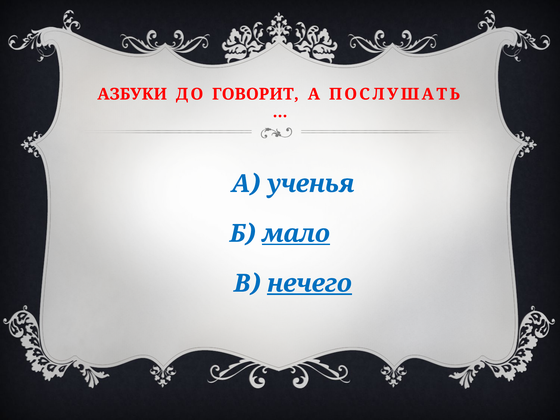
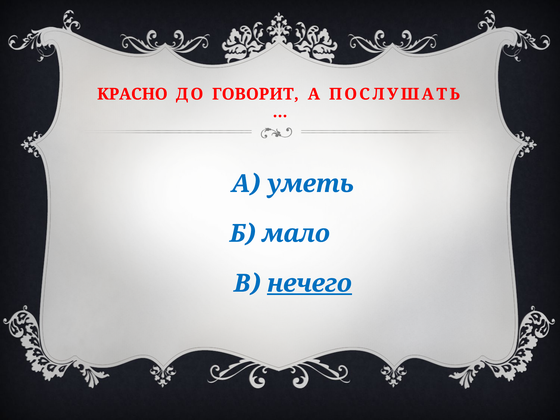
АЗБУКИ: АЗБУКИ -> КРАСНО
ученья: ученья -> уметь
мало underline: present -> none
